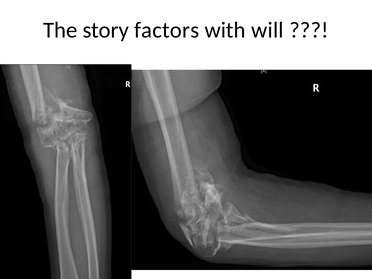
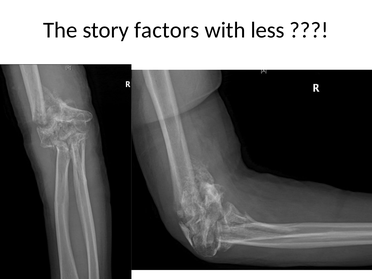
will: will -> less
